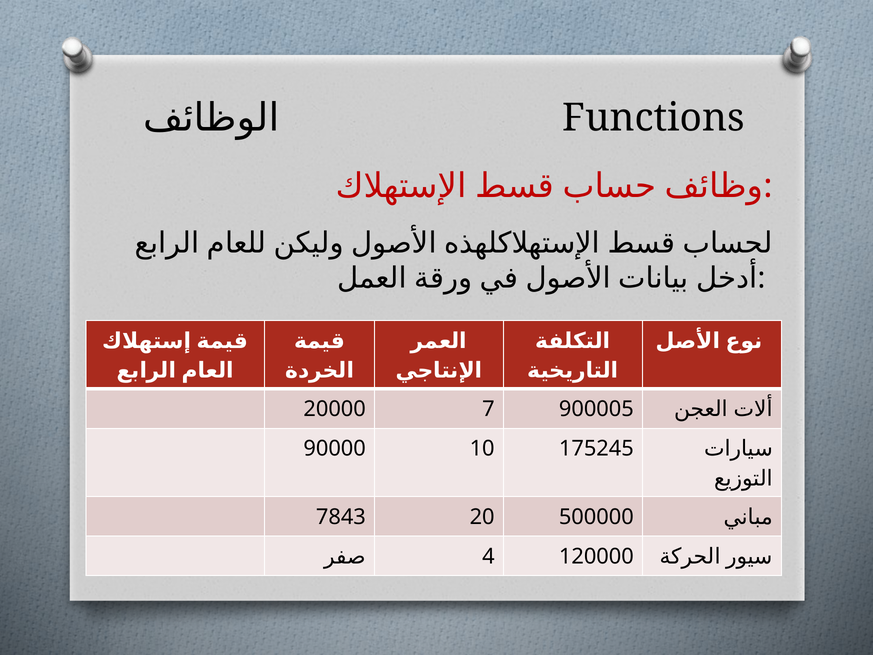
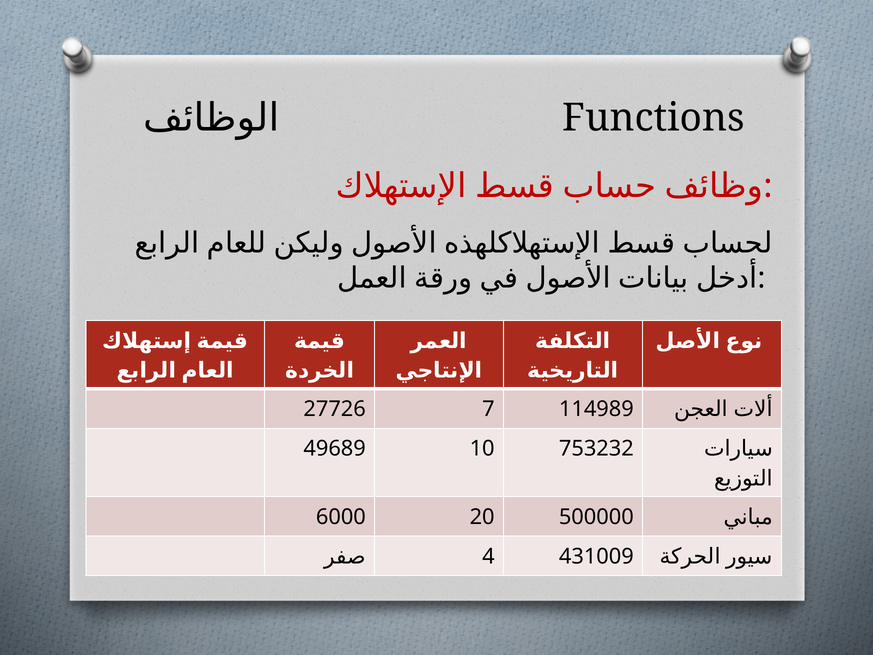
20000: 20000 -> 27726
900005: 900005 -> 114989
90000: 90000 -> 49689
175245: 175245 -> 753232
7843: 7843 -> 6000
120000: 120000 -> 431009
